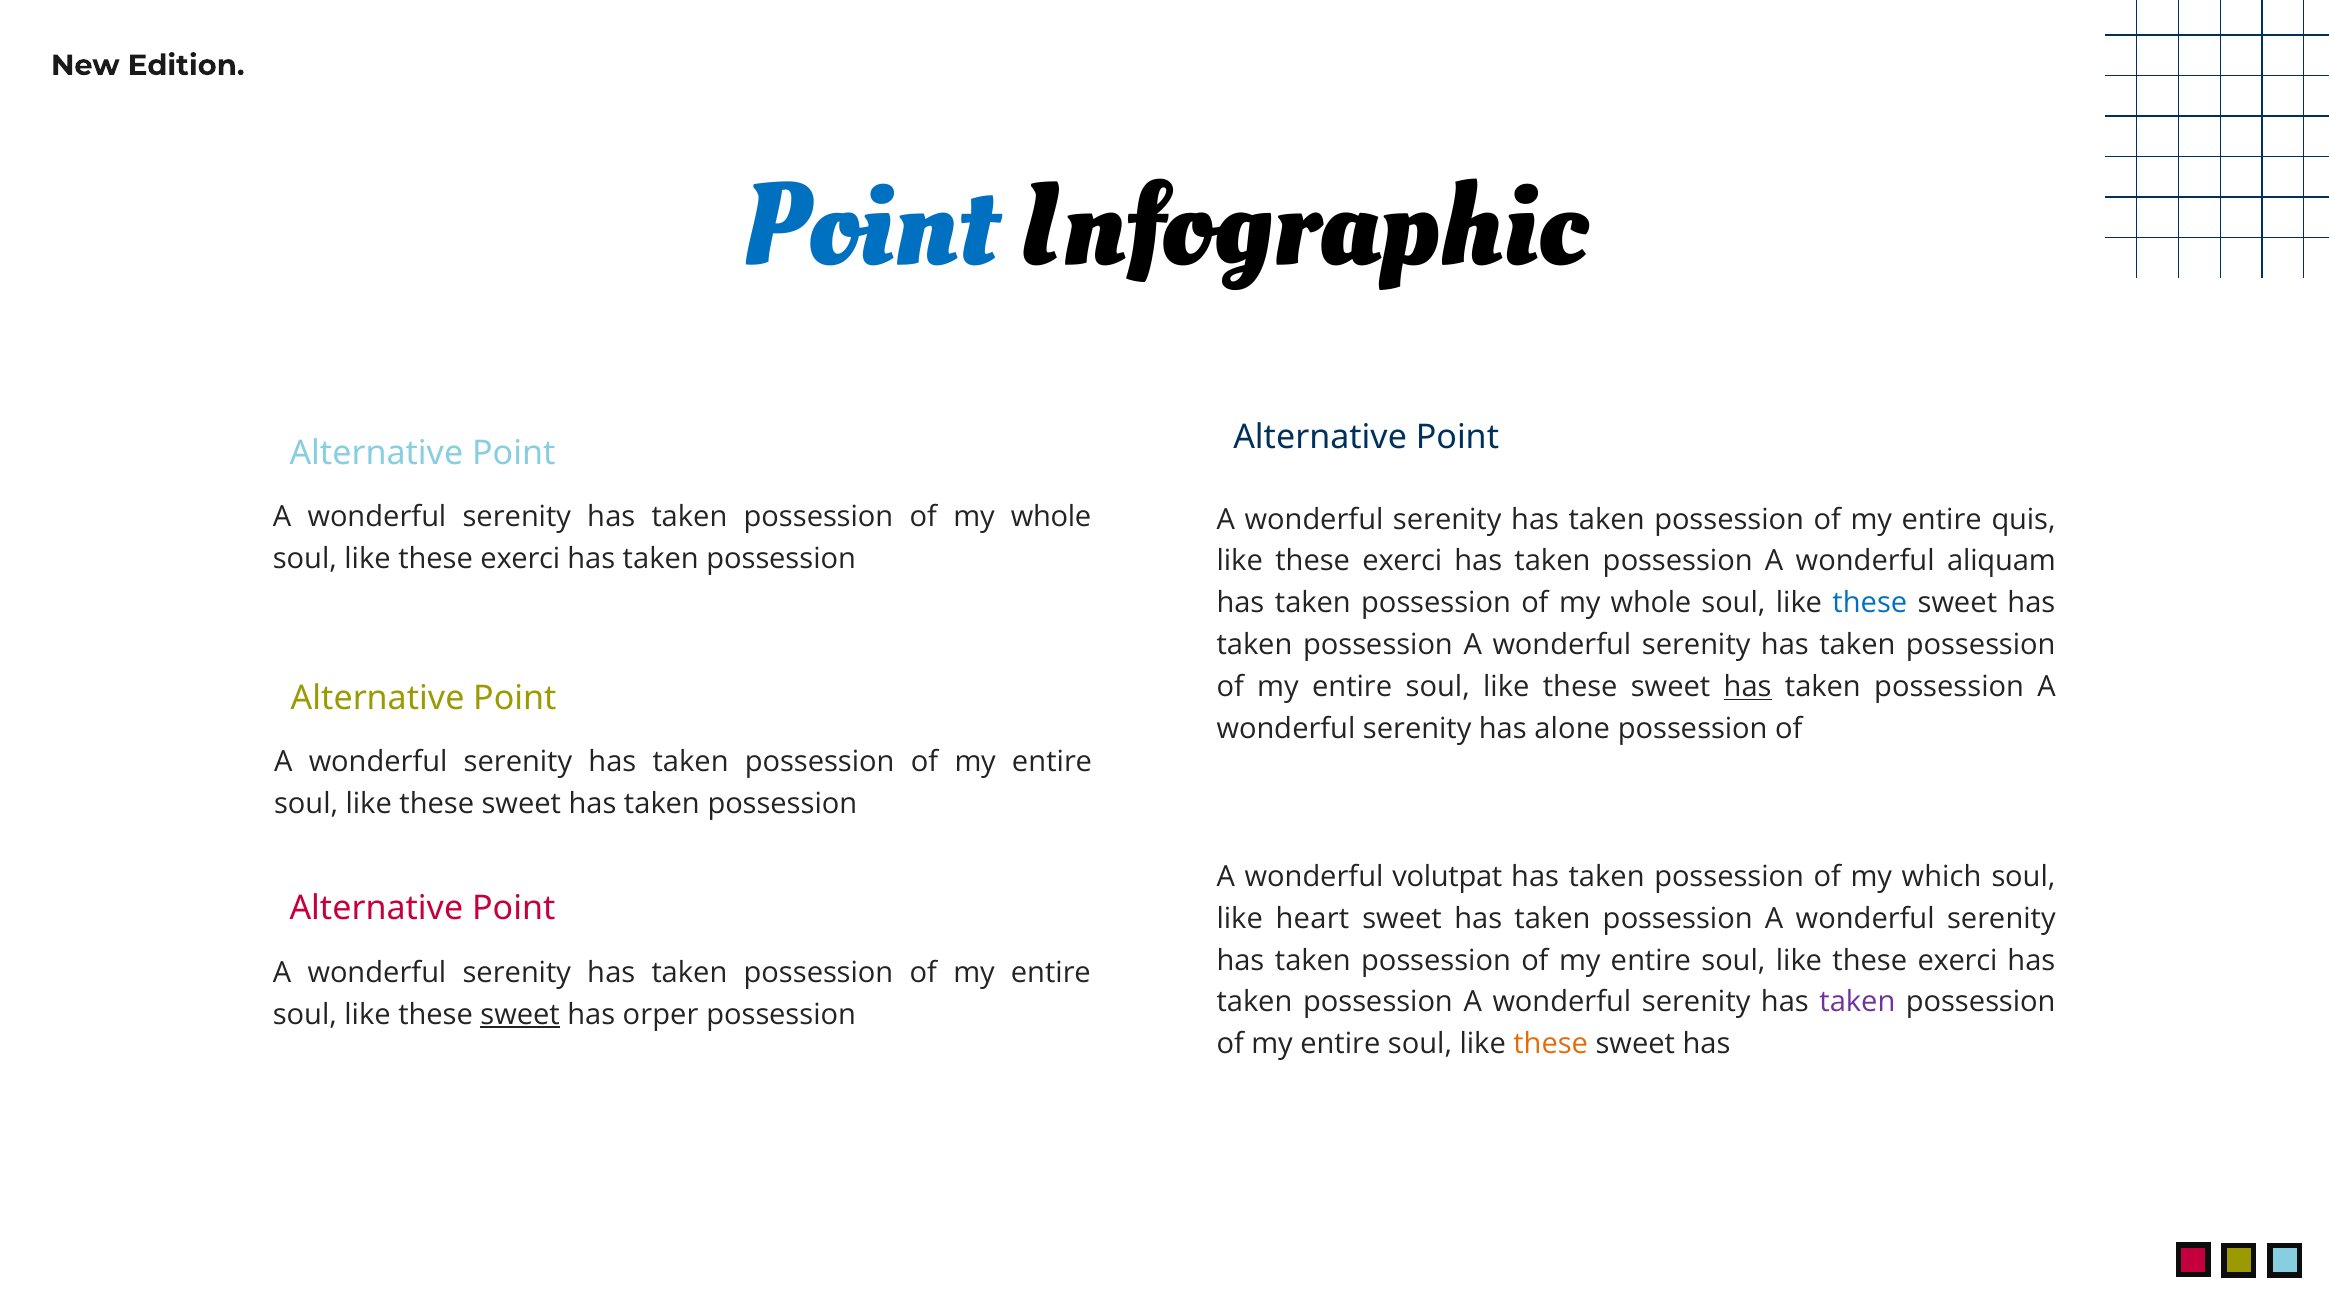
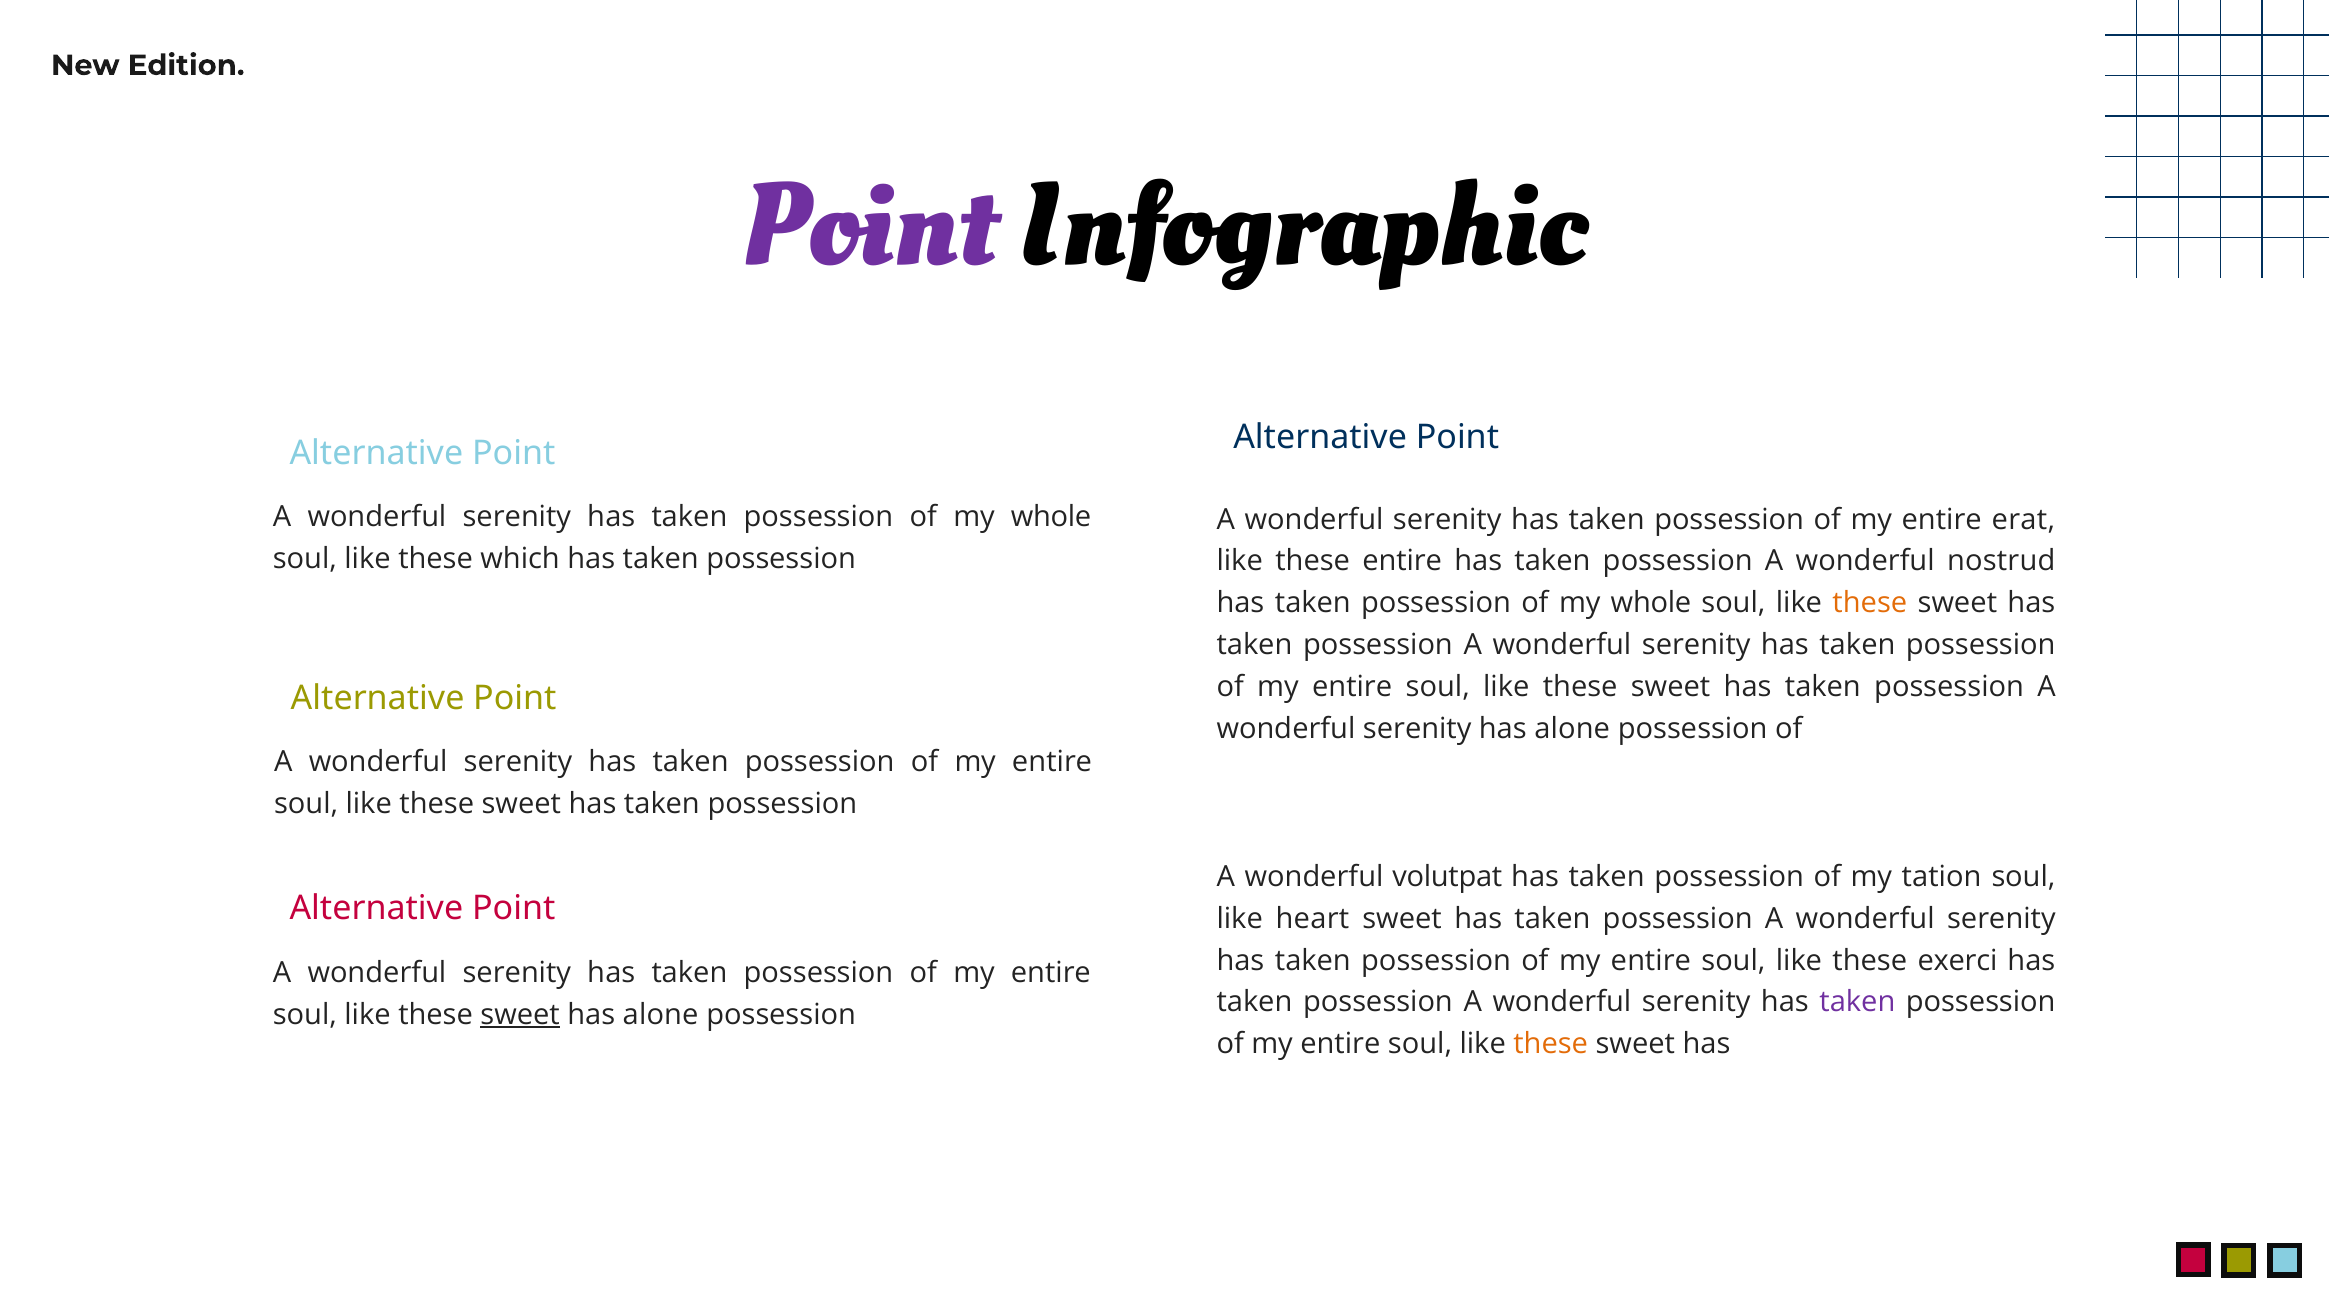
Point at (869, 226) colour: blue -> purple
quis: quis -> erat
exerci at (520, 559): exerci -> which
exerci at (1402, 562): exerci -> entire
aliquam: aliquam -> nostrud
these at (1870, 603) colour: blue -> orange
has at (1748, 687) underline: present -> none
which: which -> tation
orper at (661, 1015): orper -> alone
